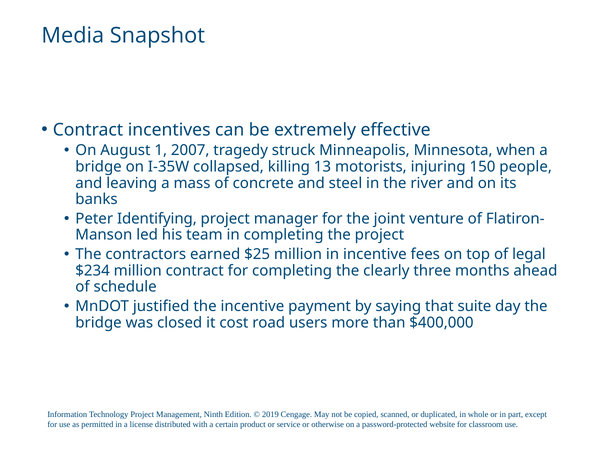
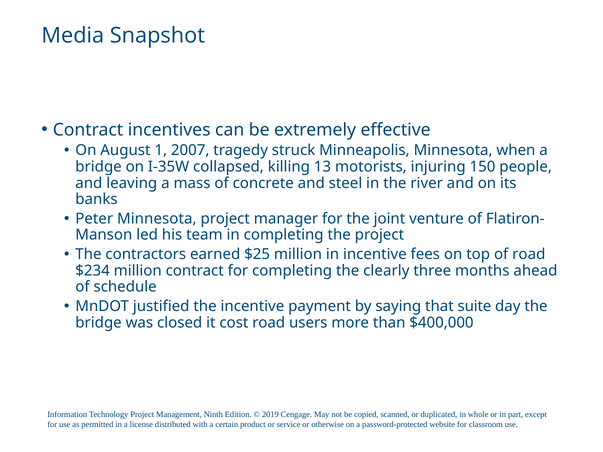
Peter Identifying: Identifying -> Minnesota
of legal: legal -> road
